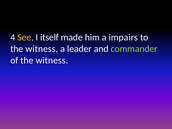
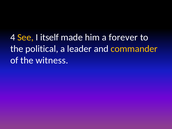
impairs: impairs -> forever
witness at (42, 49): witness -> political
commander colour: light green -> yellow
